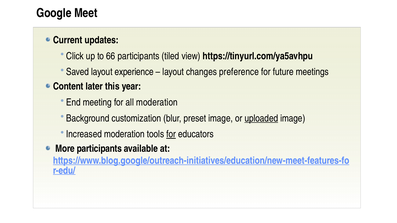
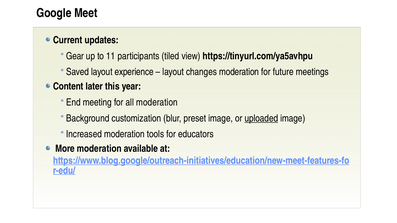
Click: Click -> Gear
66: 66 -> 11
changes preference: preference -> moderation
for at (171, 134) underline: present -> none
More participants: participants -> moderation
